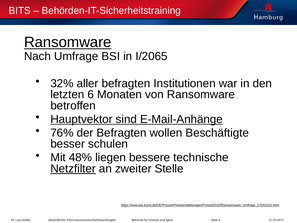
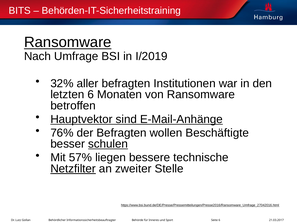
I/2065: I/2065 -> I/2019
schulen underline: none -> present
48%: 48% -> 57%
